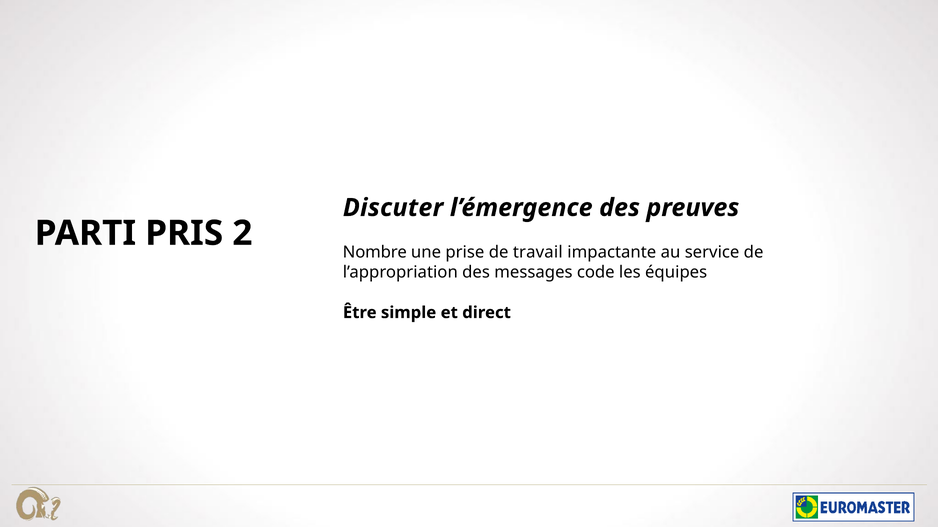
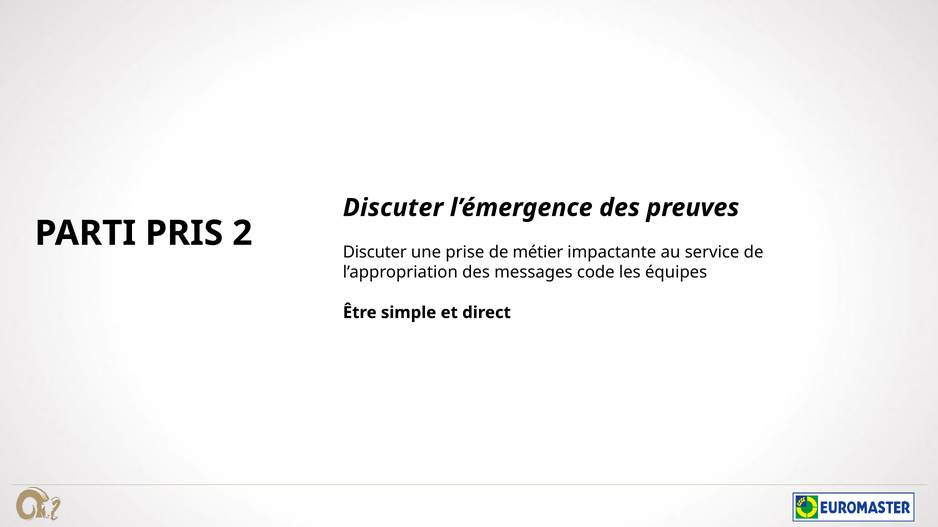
Nombre at (375, 253): Nombre -> Discuter
travail: travail -> métier
